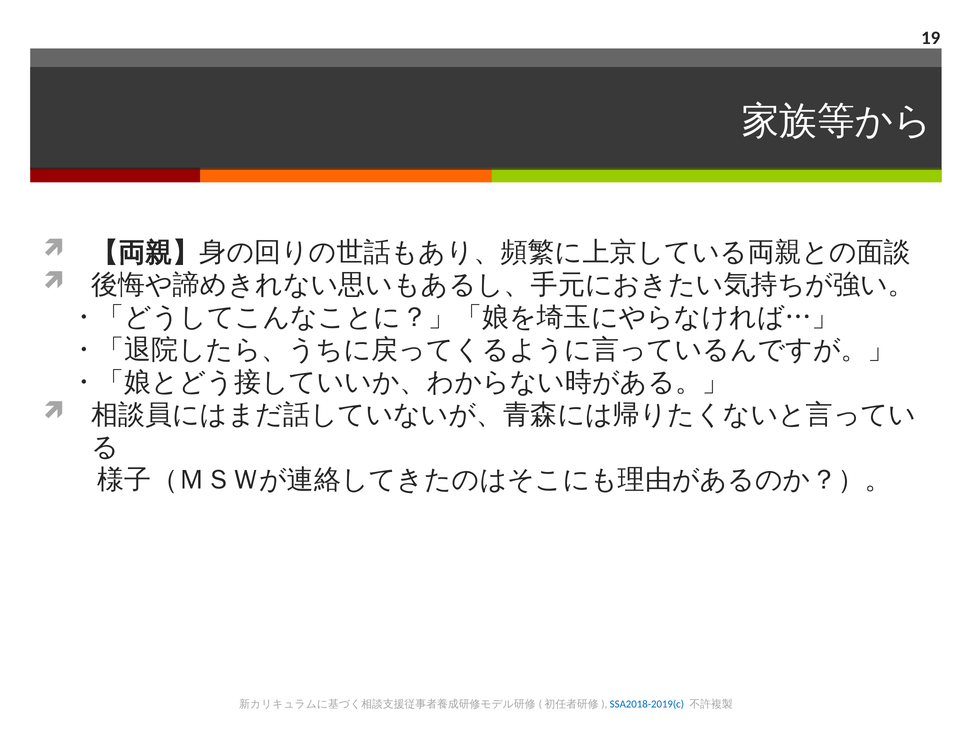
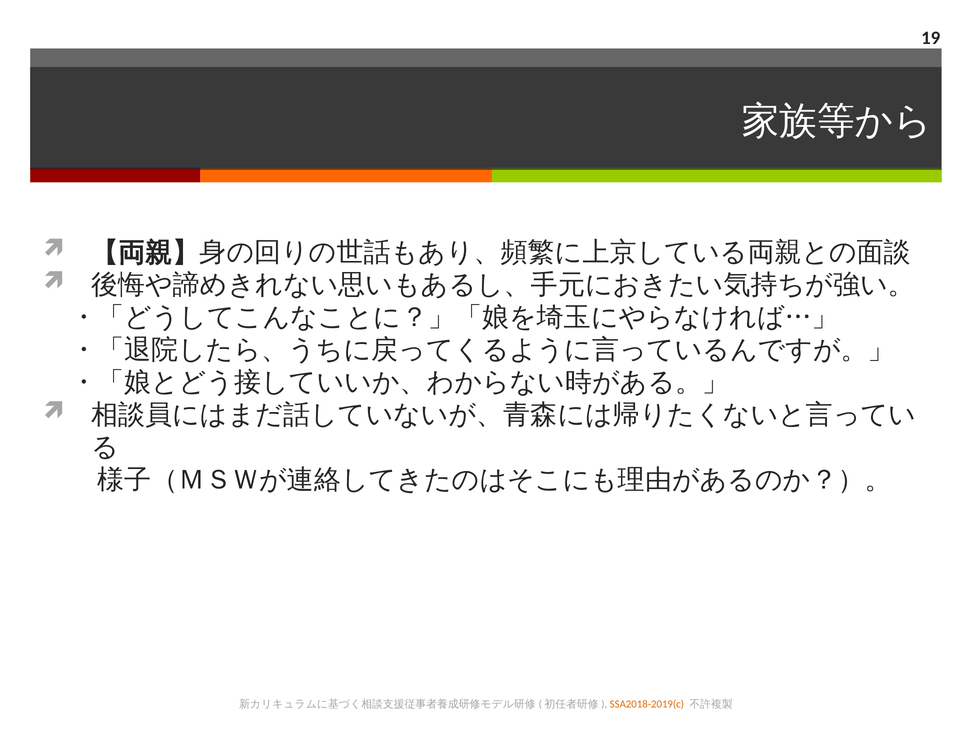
SSA2018-2019(c colour: blue -> orange
